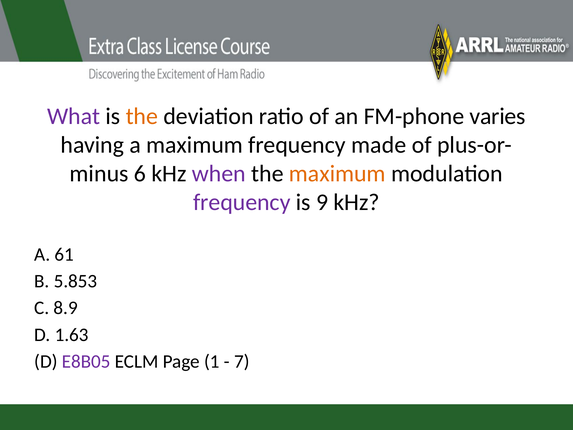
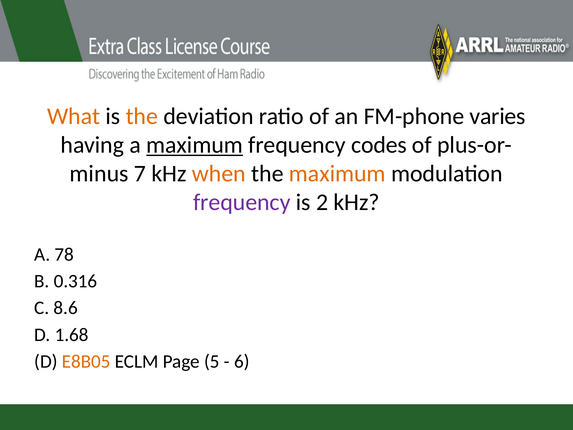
What colour: purple -> orange
maximum at (195, 145) underline: none -> present
made: made -> codes
6: 6 -> 7
when colour: purple -> orange
9: 9 -> 2
61: 61 -> 78
5.853: 5.853 -> 0.316
8.9: 8.9 -> 8.6
1.63: 1.63 -> 1.68
E8B05 colour: purple -> orange
1: 1 -> 5
7: 7 -> 6
